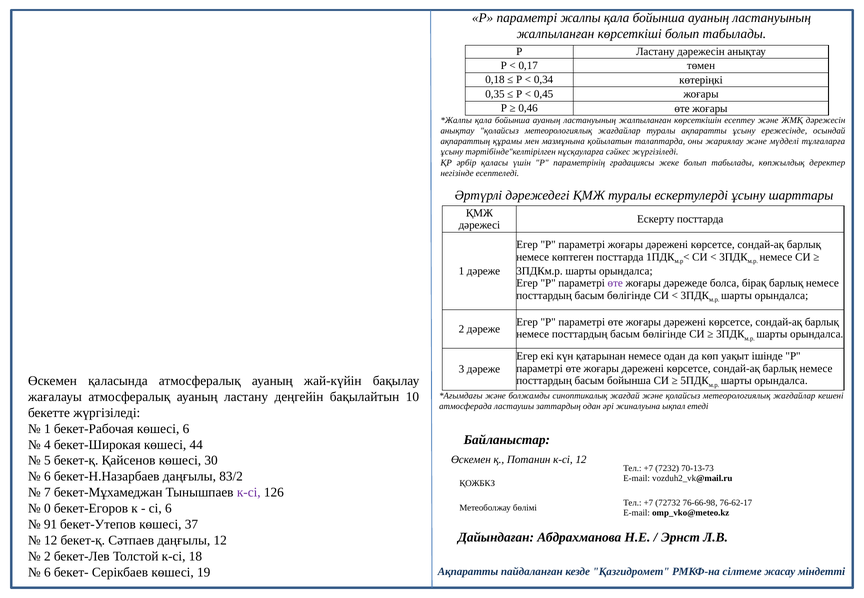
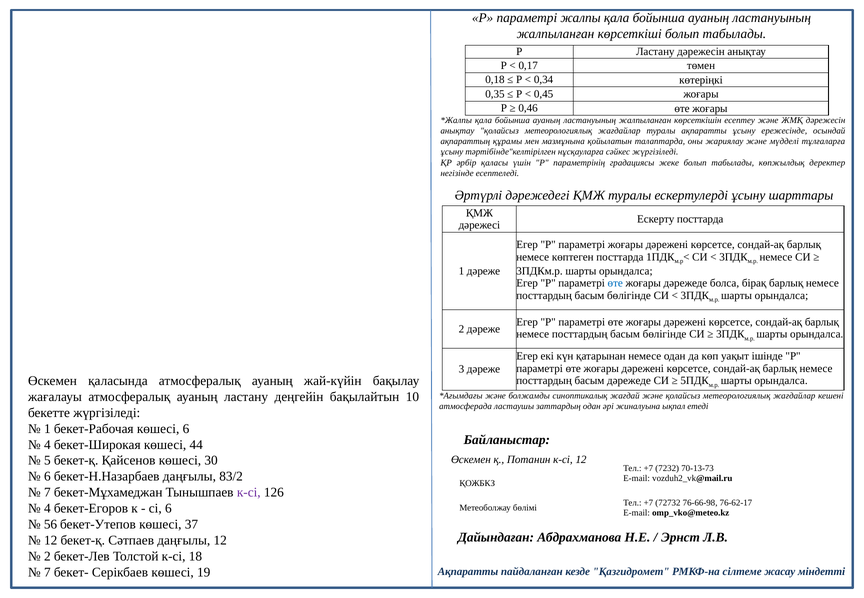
өте at (615, 283) colour: purple -> blue
басым бойынша: бойынша -> дәрежеде
0 at (47, 509): 0 -> 4
91: 91 -> 56
6 at (47, 572): 6 -> 7
